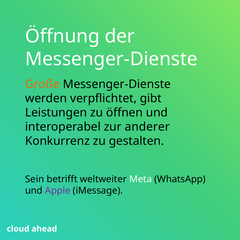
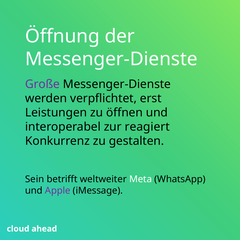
Große colour: orange -> purple
gibt: gibt -> erst
anderer: anderer -> reagiert
